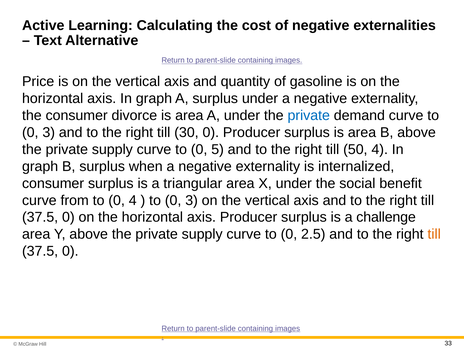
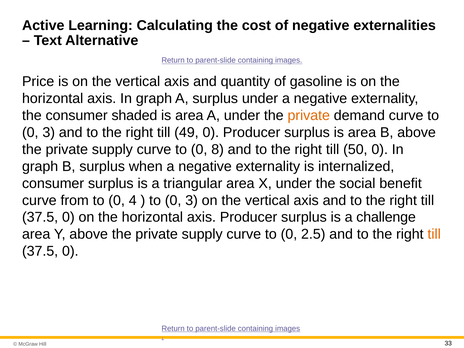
divorce: divorce -> shaded
private at (309, 115) colour: blue -> orange
30: 30 -> 49
5: 5 -> 8
50 4: 4 -> 0
